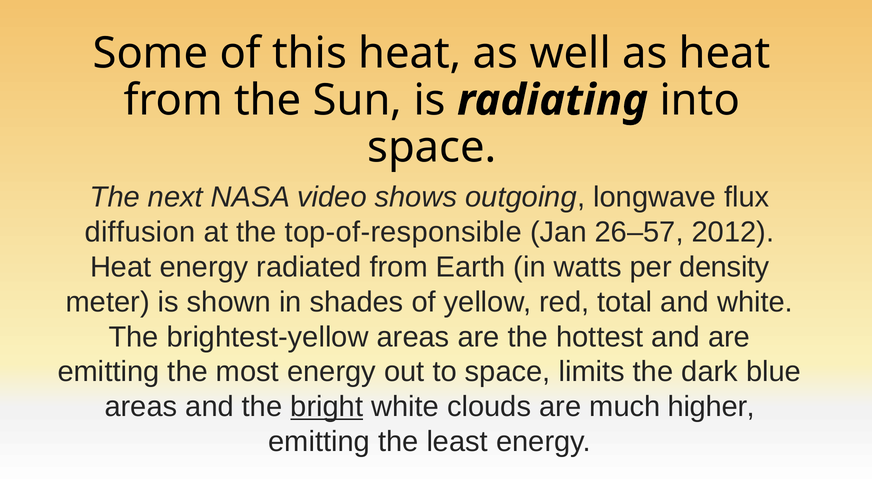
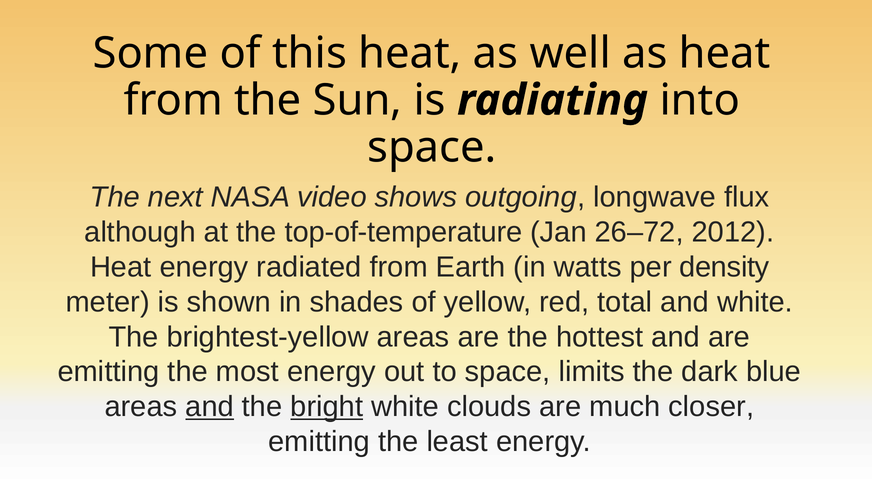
diffusion: diffusion -> although
top-of-responsible: top-of-responsible -> top-of-temperature
26–57: 26–57 -> 26–72
and at (210, 406) underline: none -> present
higher: higher -> closer
